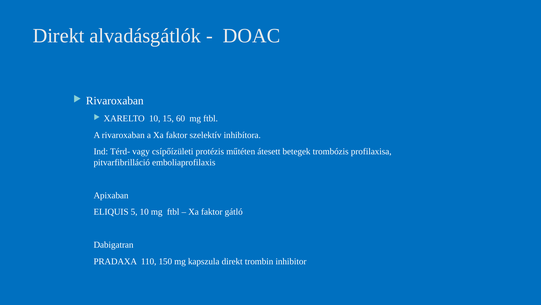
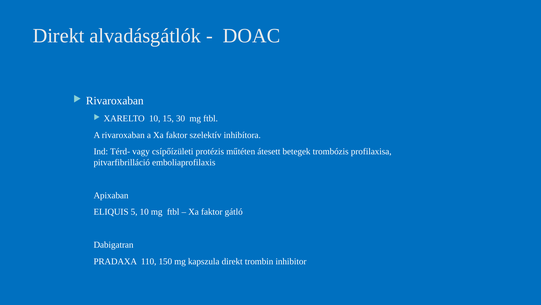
60: 60 -> 30
